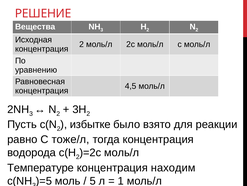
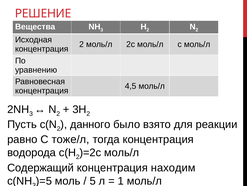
избытке: избытке -> данного
Температуре: Температуре -> Содержащий
